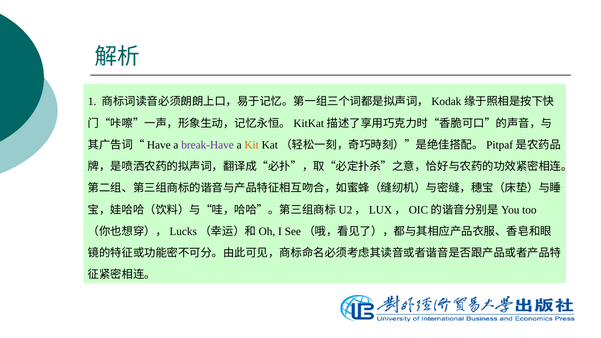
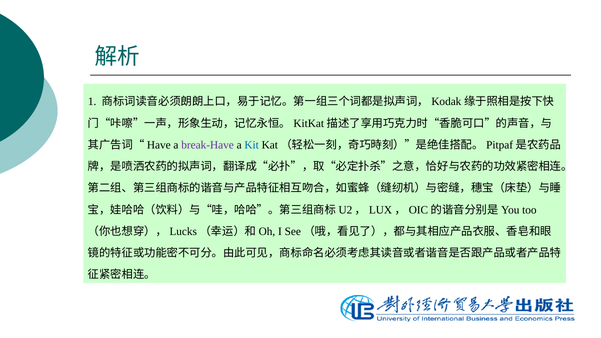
Kit colour: orange -> blue
